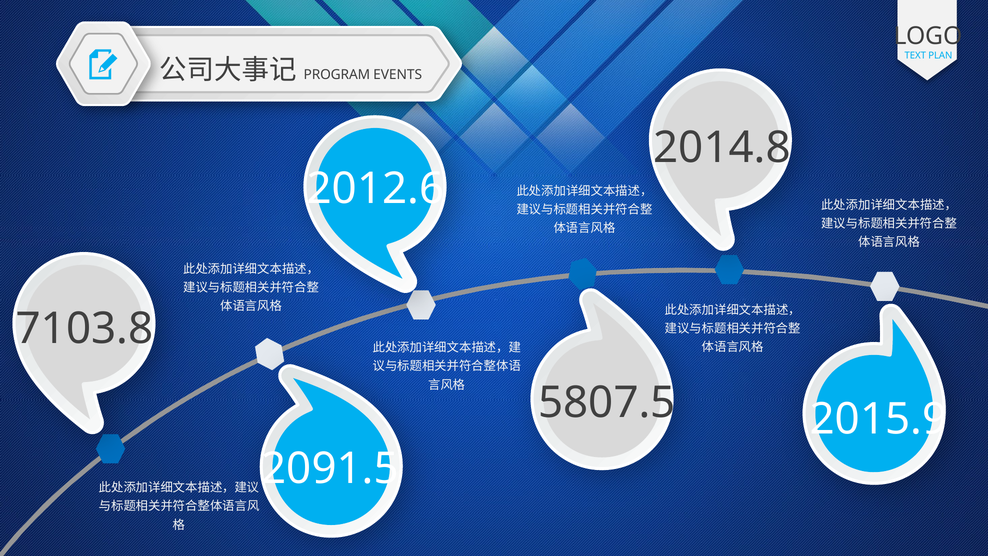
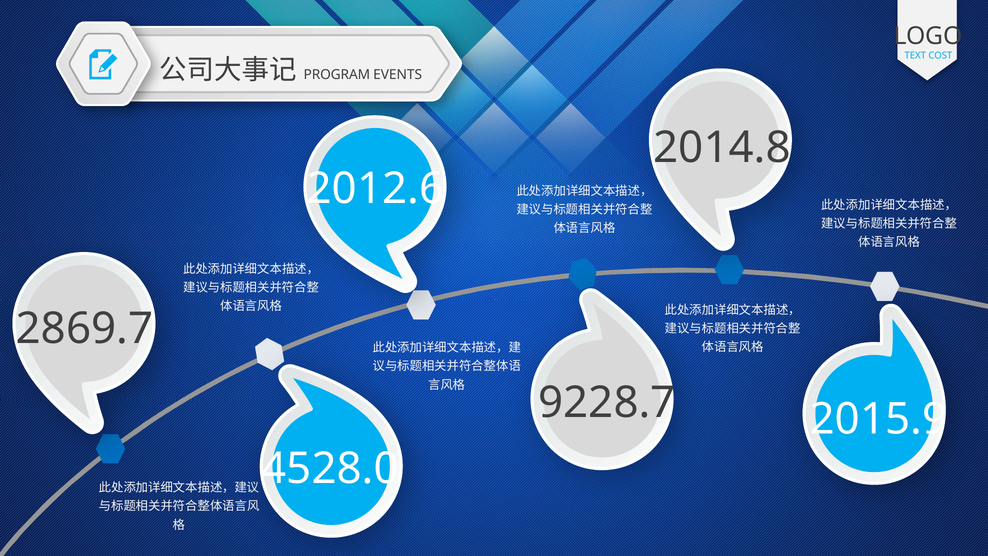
PLAN: PLAN -> COST
7103.8: 7103.8 -> 2869.7
5807.5: 5807.5 -> 9228.7
2091.5: 2091.5 -> 4528.0
